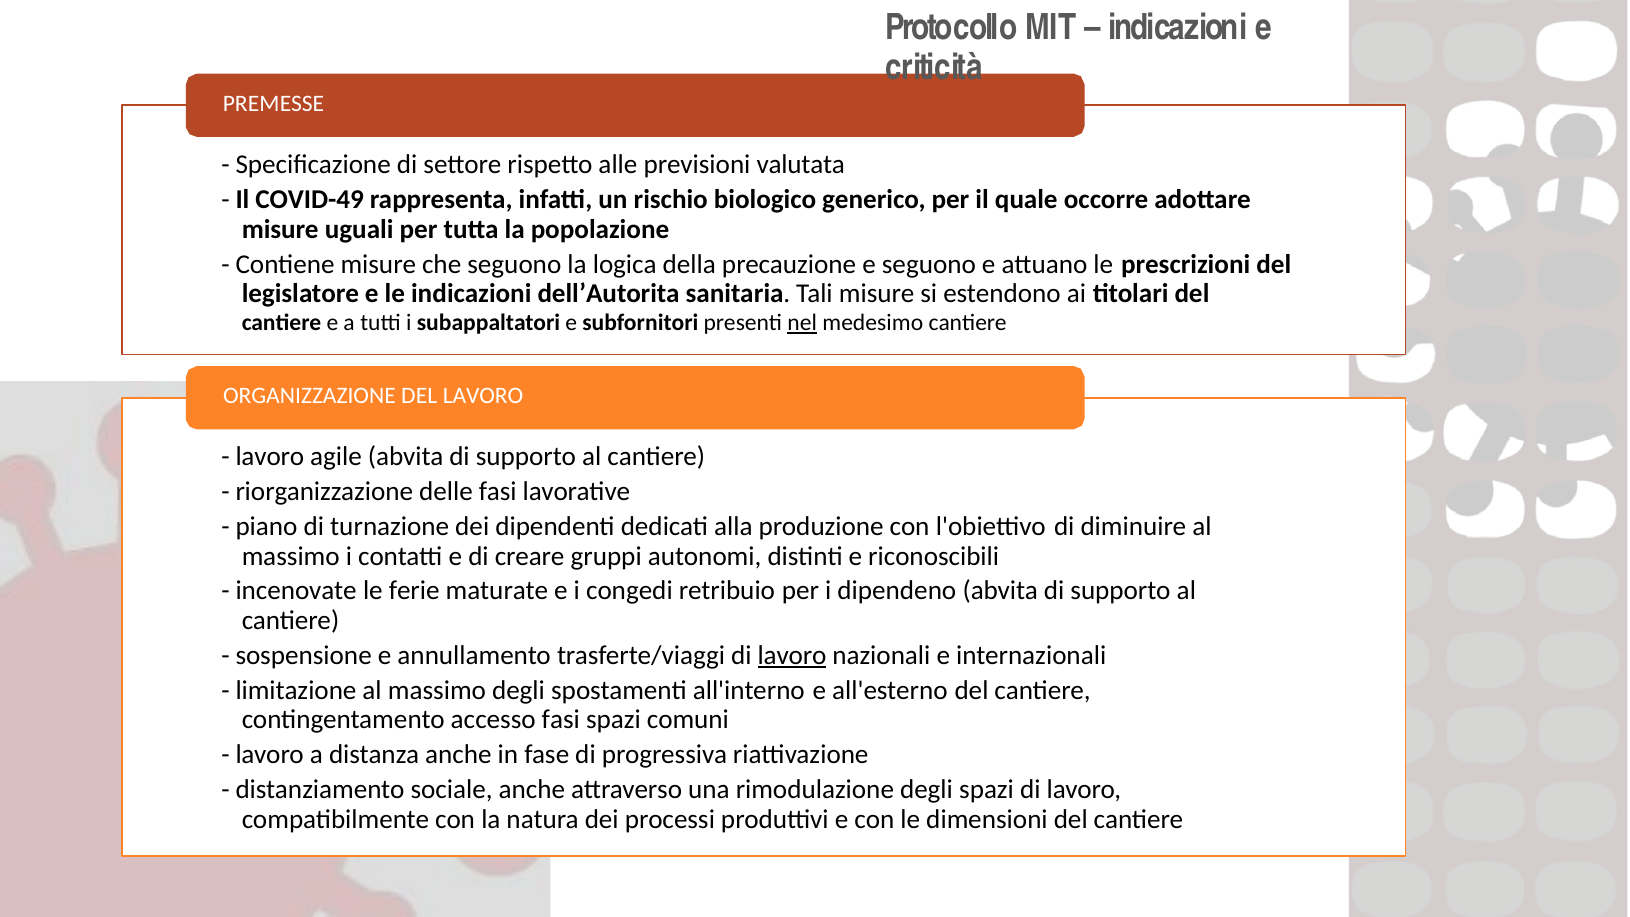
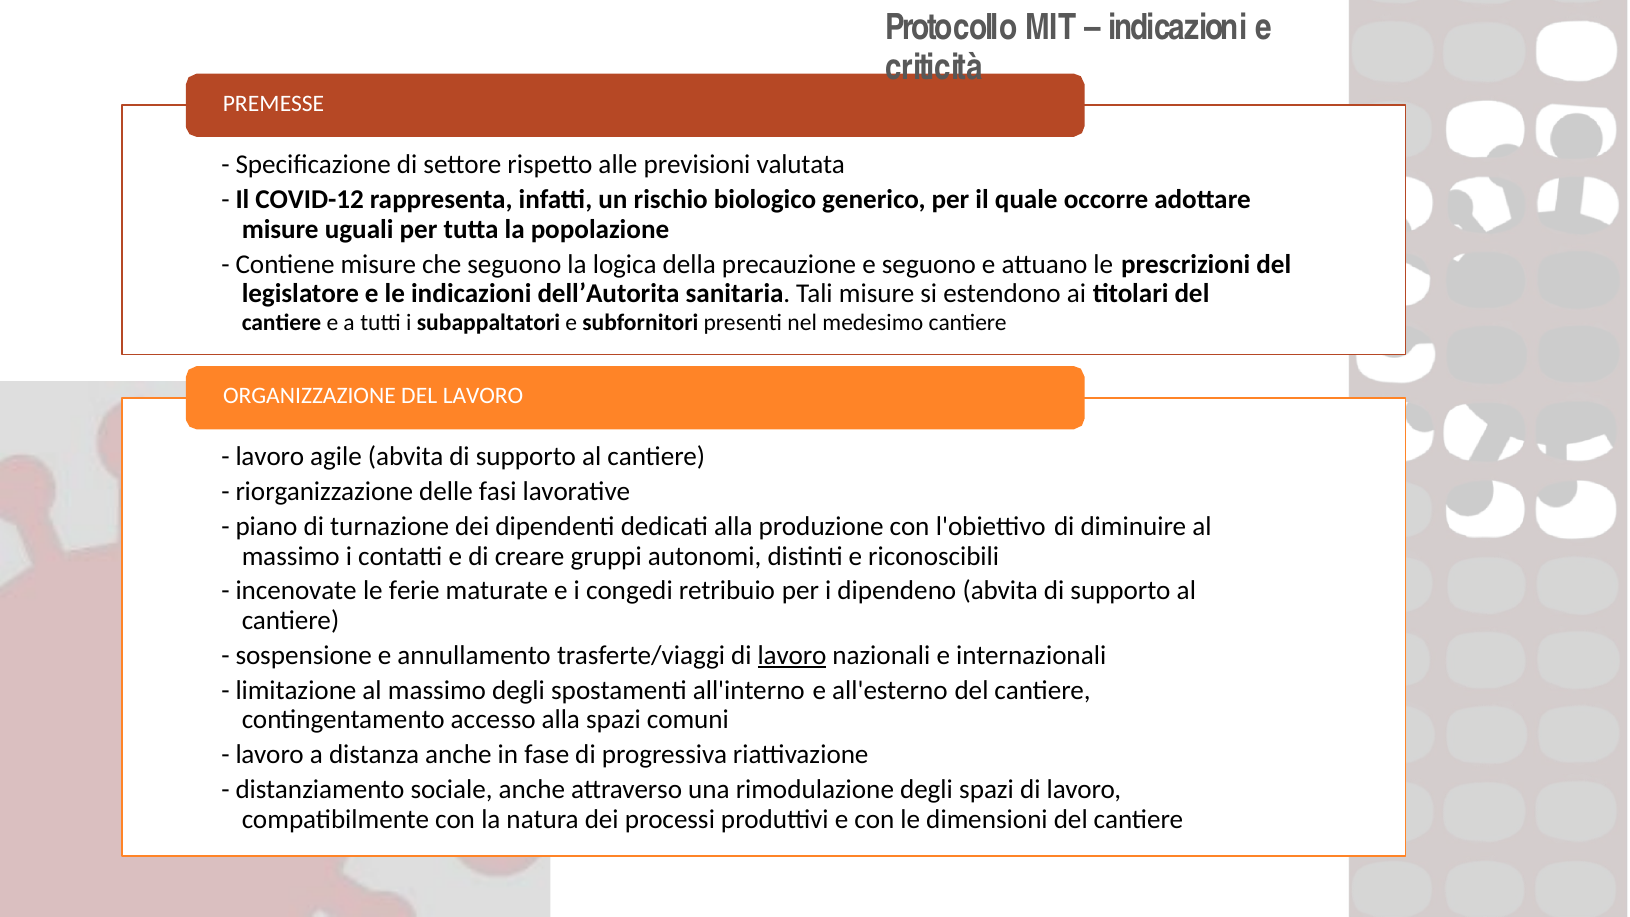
COVID-49: COVID-49 -> COVID-12
nel underline: present -> none
accesso fasi: fasi -> alla
